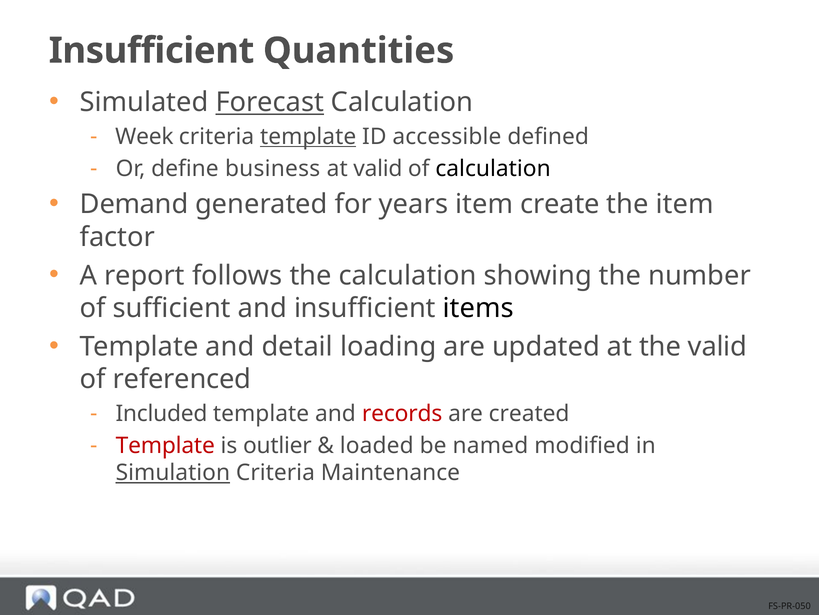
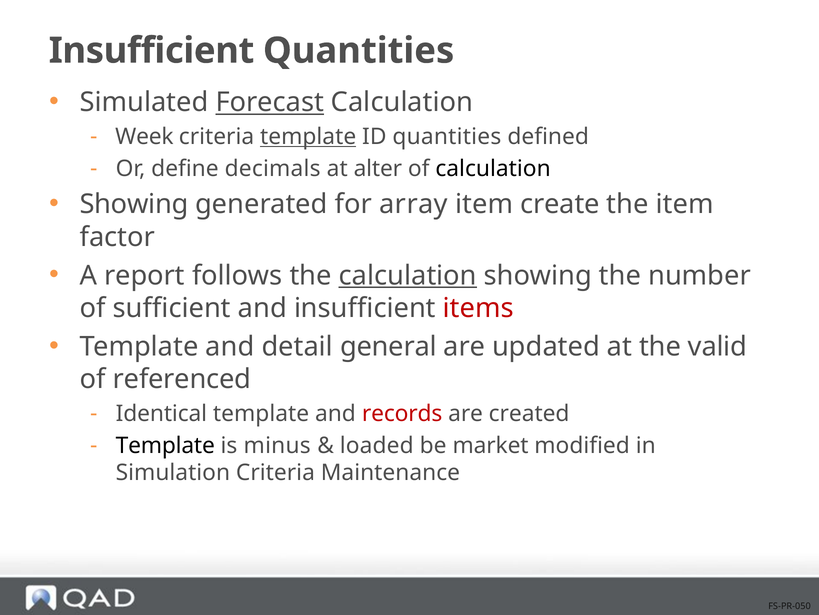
ID accessible: accessible -> quantities
business: business -> decimals
at valid: valid -> alter
Demand at (134, 204): Demand -> Showing
years: years -> array
calculation at (408, 275) underline: none -> present
items colour: black -> red
loading: loading -> general
Included: Included -> Identical
Template at (165, 445) colour: red -> black
outlier: outlier -> minus
named: named -> market
Simulation underline: present -> none
